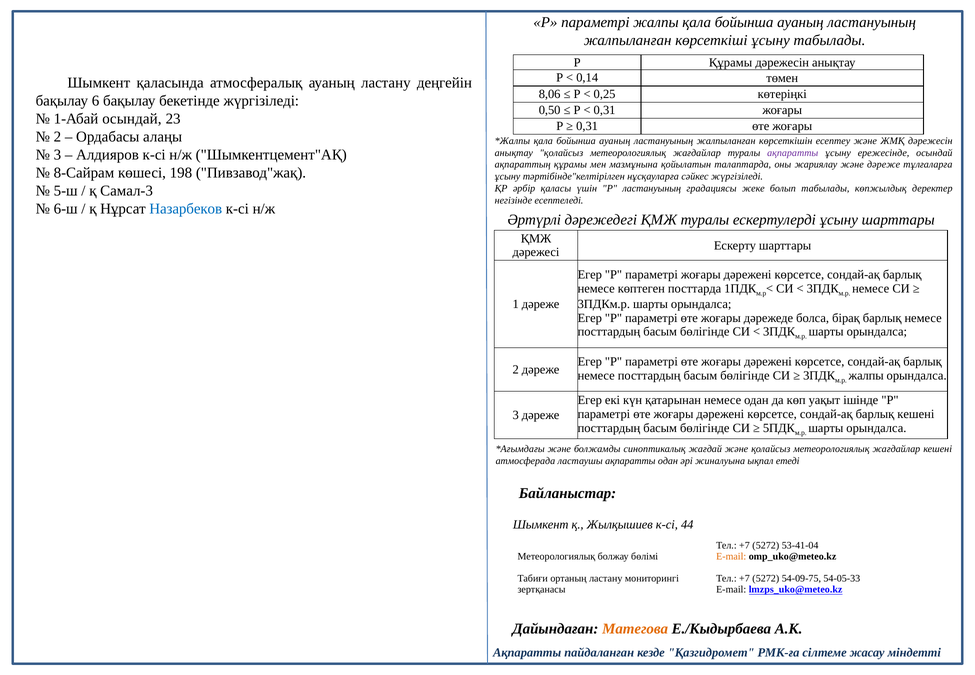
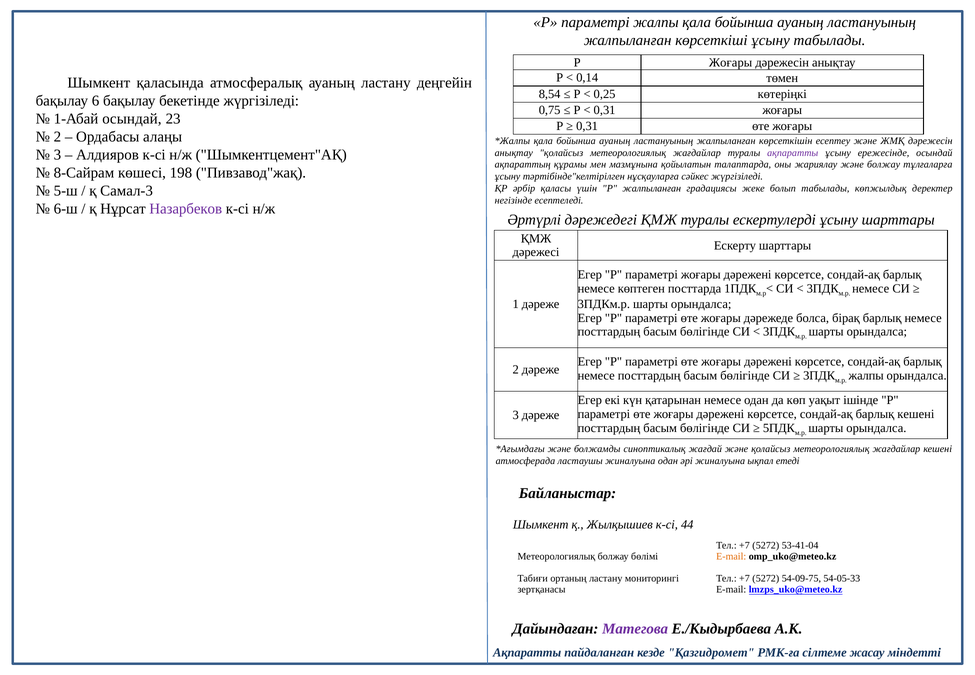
Р Құрамы: Құрамы -> Жоғары
8,06: 8,06 -> 8,54
0,50: 0,50 -> 0,75
және дәреже: дәреже -> болжау
Р ластануының: ластануының -> жалпыланған
Назарбеков colour: blue -> purple
ластаушы ақпаратты: ақпаратты -> жиналуына
Матегова colour: orange -> purple
